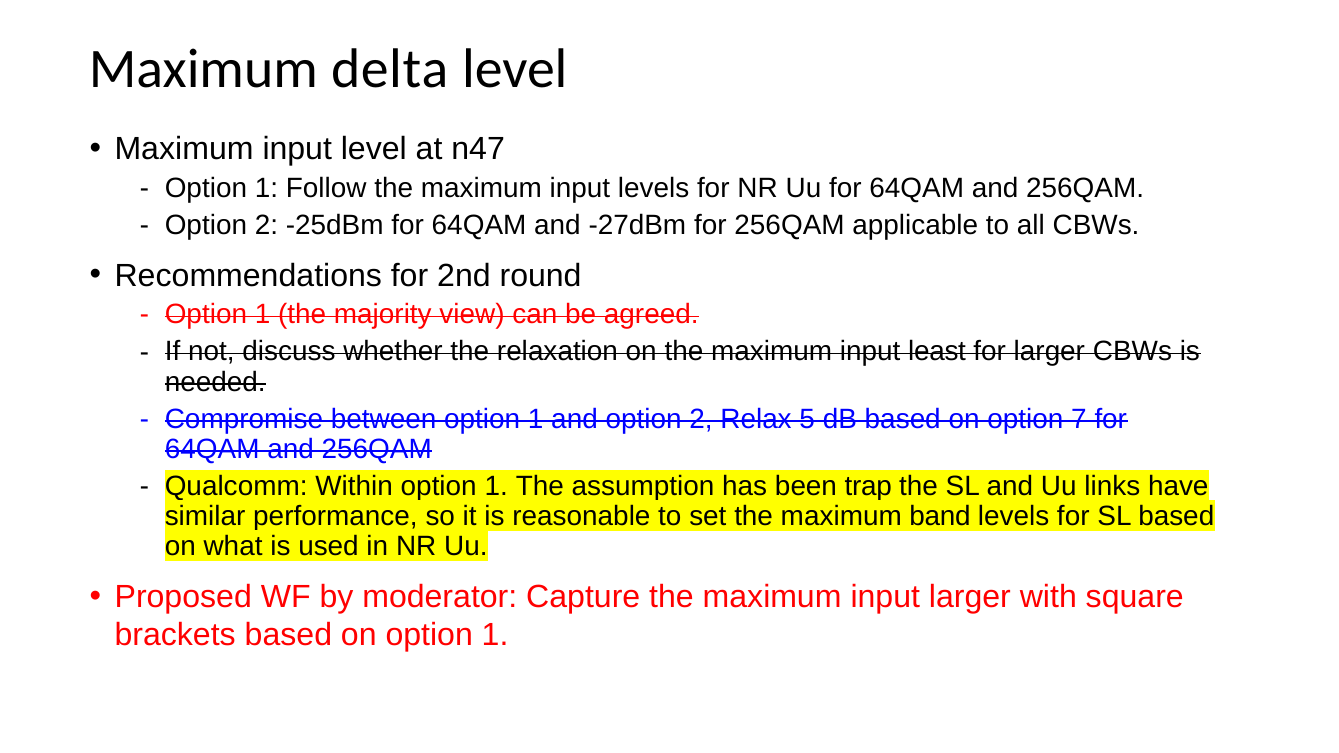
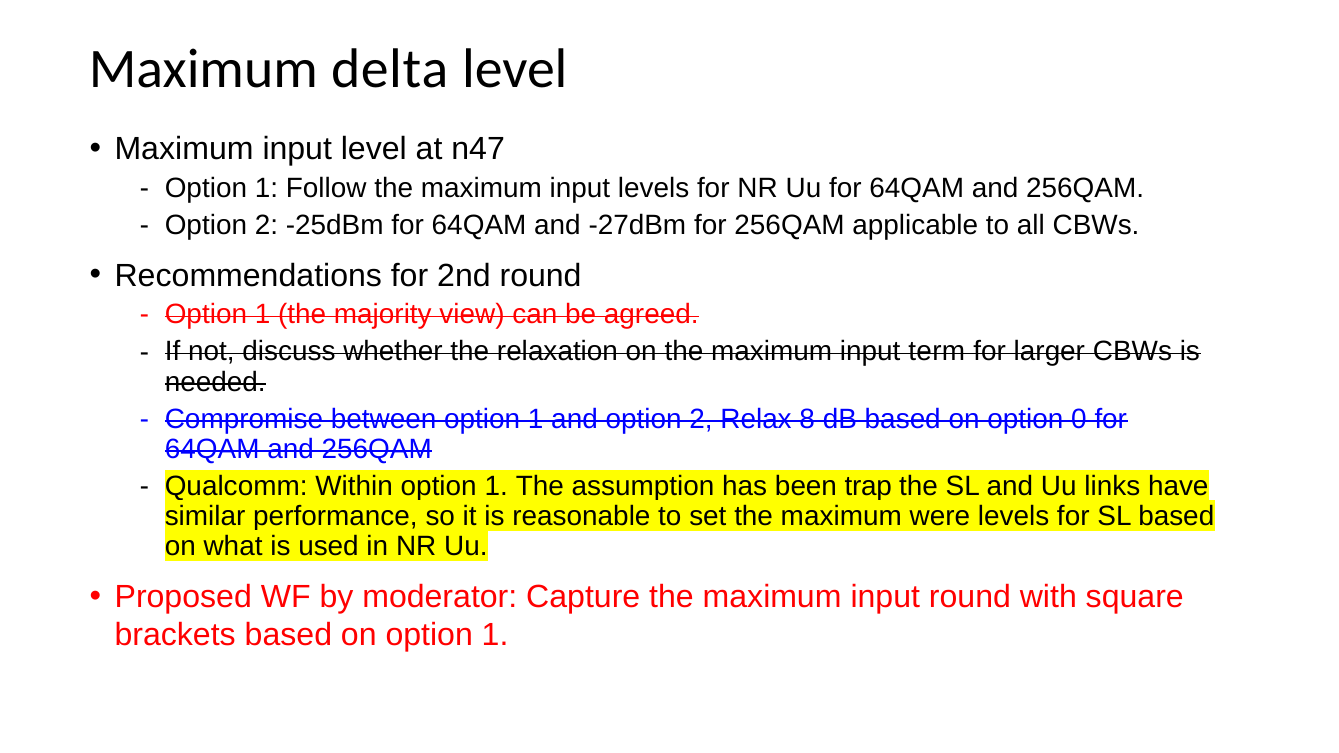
least: least -> term
5: 5 -> 8
7: 7 -> 0
band: band -> were
input larger: larger -> round
